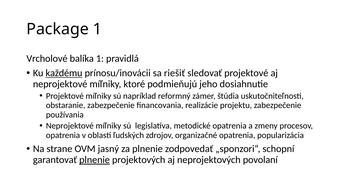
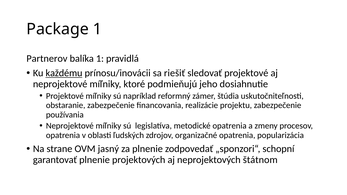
Vrcholové: Vrcholové -> Partnerov
plnenie at (95, 160) underline: present -> none
povolaní: povolaní -> štátnom
